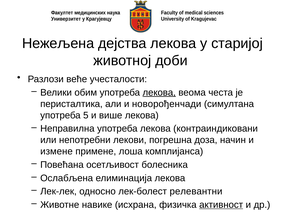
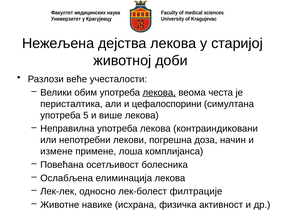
новорођенчади: новорођенчади -> цефалоспорини
релевантни: релевантни -> филтрације
активност underline: present -> none
